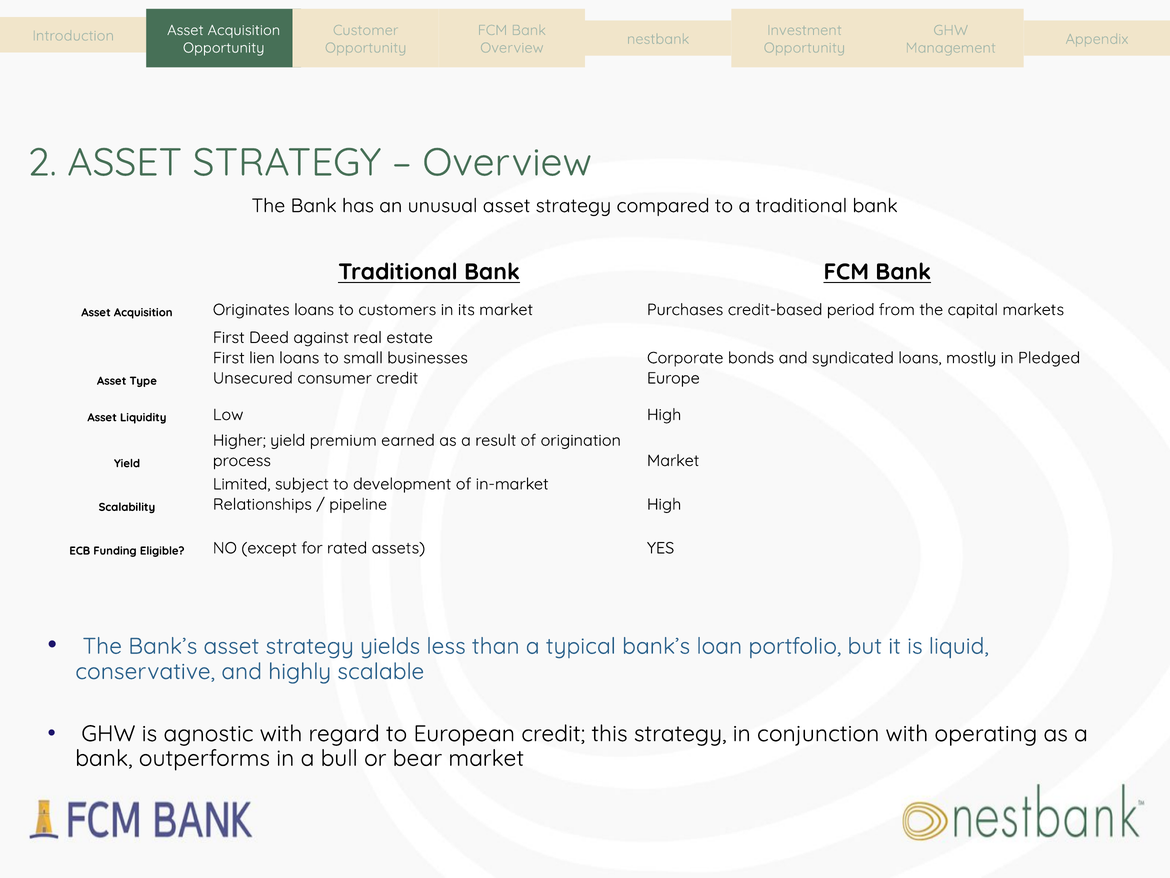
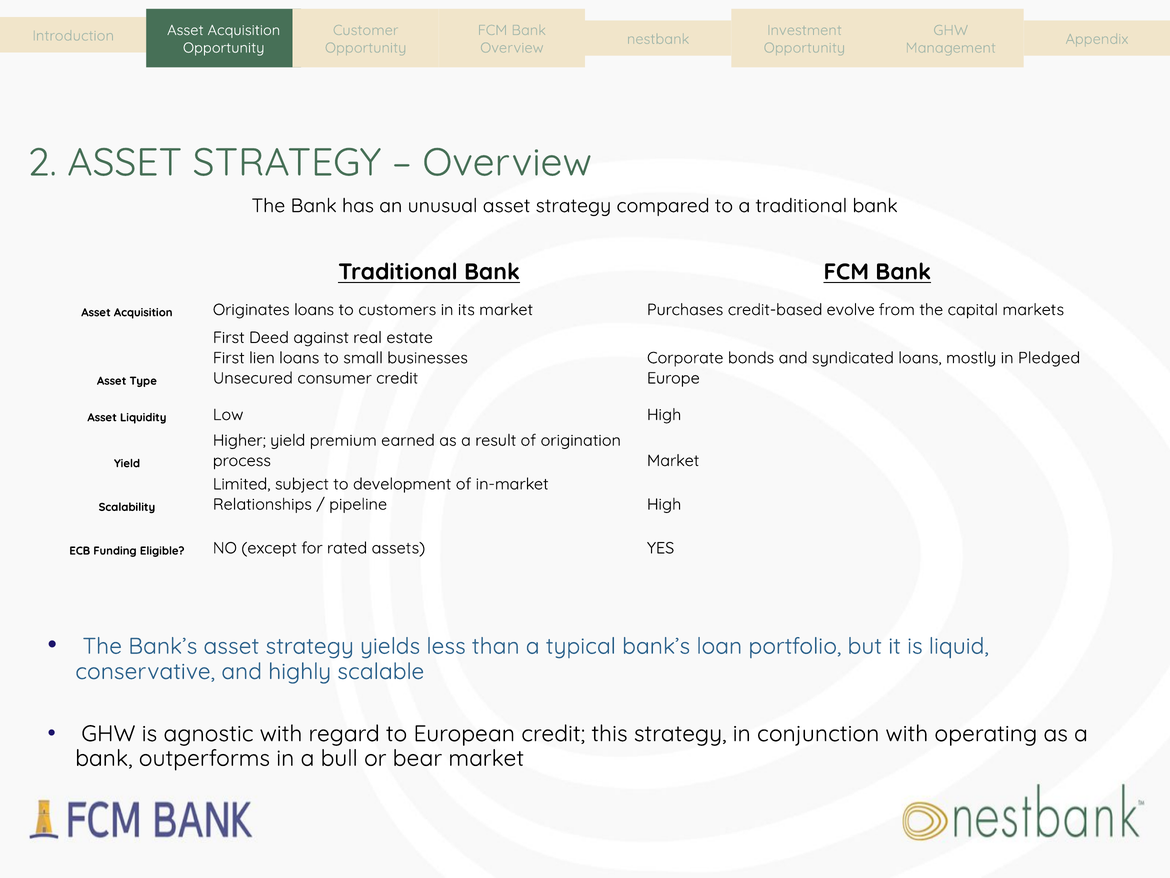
period: period -> evolve
